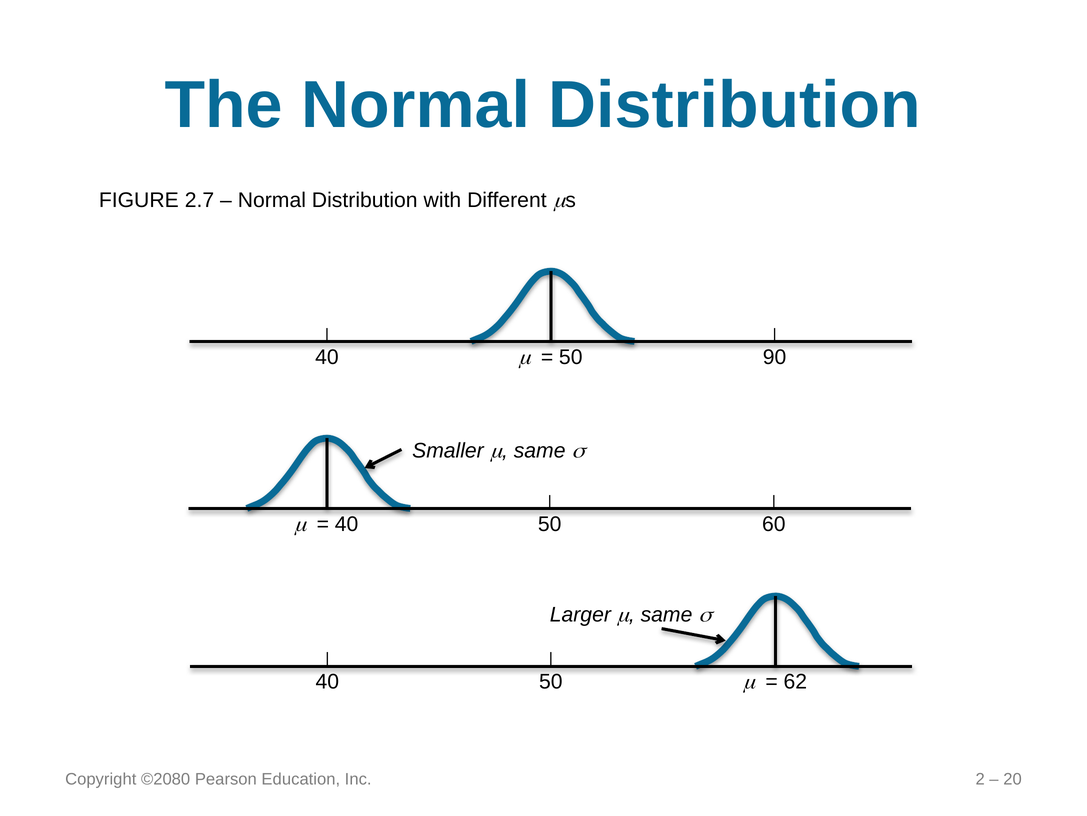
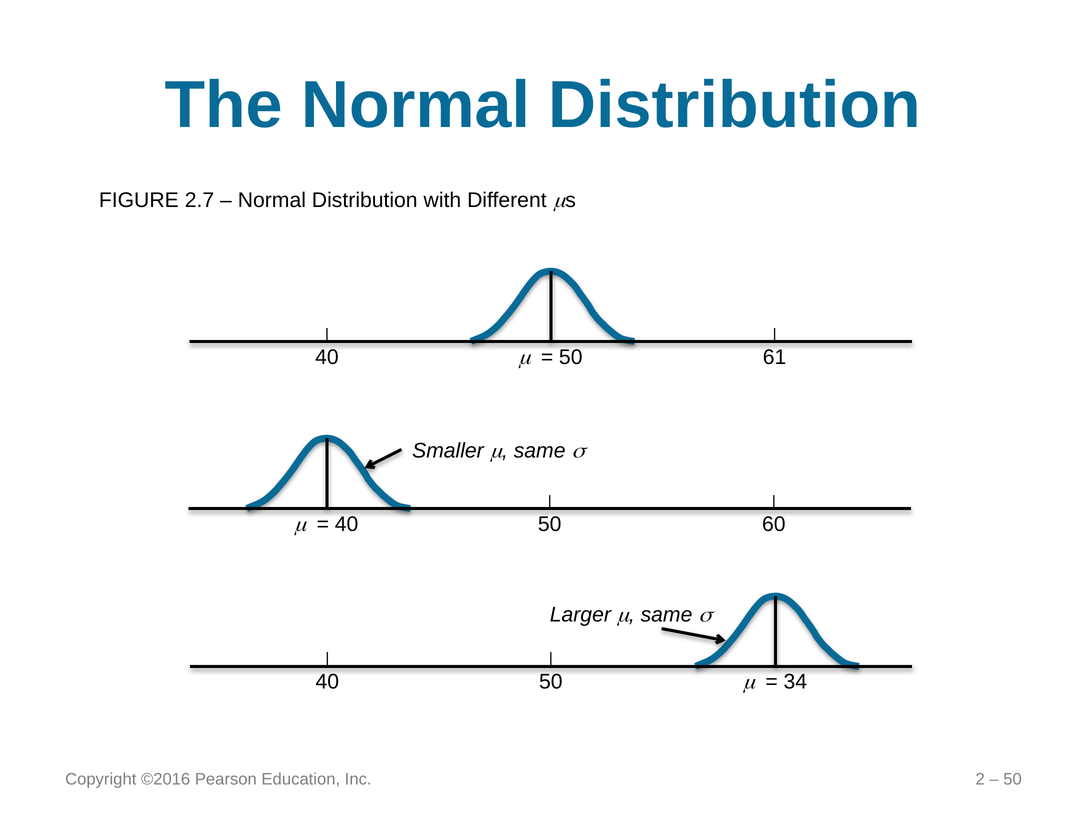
90: 90 -> 61
62: 62 -> 34
©2080: ©2080 -> ©2016
20 at (1013, 778): 20 -> 50
